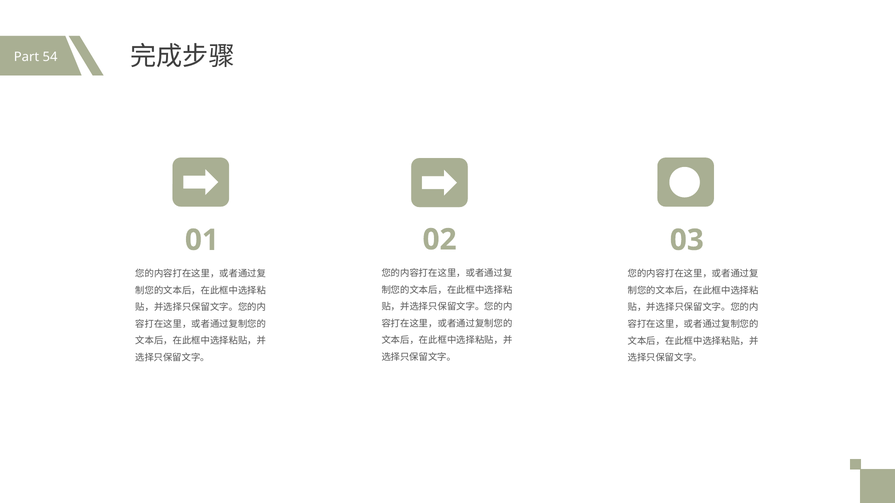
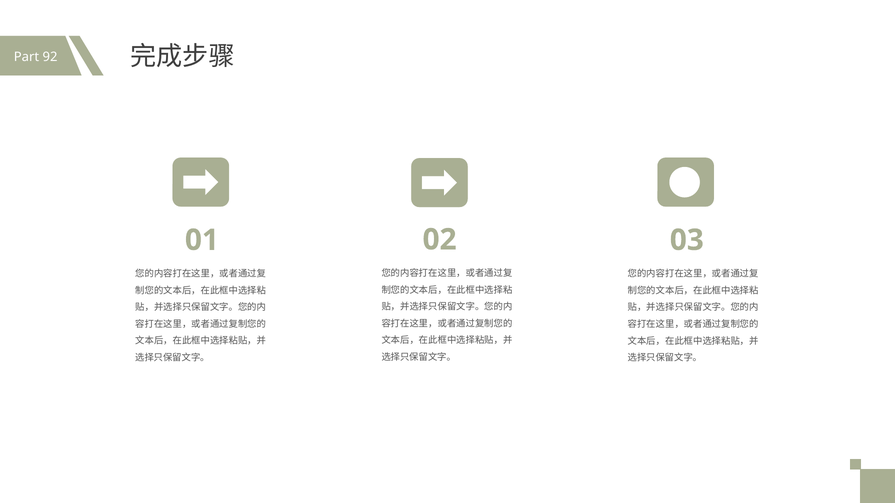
54: 54 -> 92
